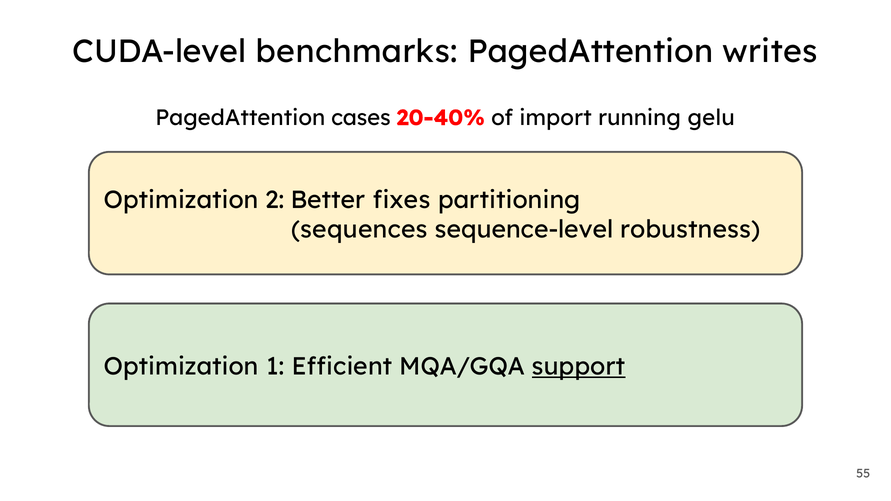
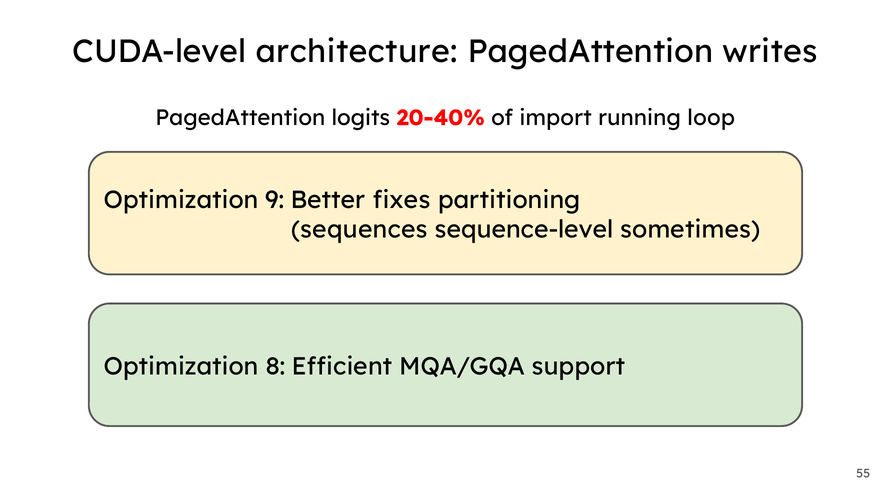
benchmarks: benchmarks -> architecture
cases: cases -> logits
gelu: gelu -> loop
2: 2 -> 9
robustness: robustness -> sometimes
1: 1 -> 8
support underline: present -> none
